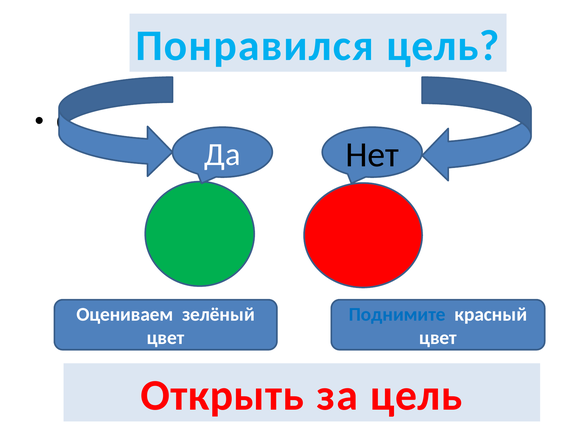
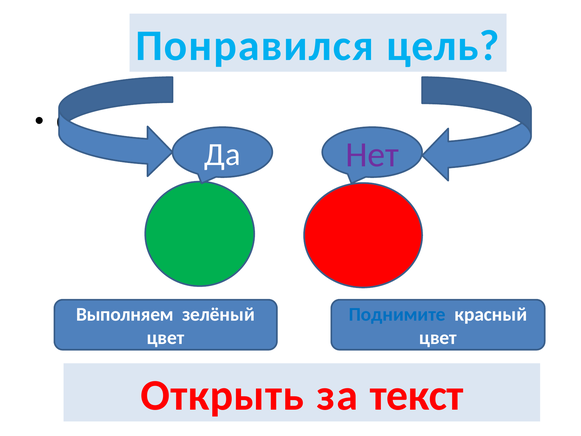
Нет colour: black -> purple
Оцениваем: Оцениваем -> Выполняем
за цель: цель -> текст
